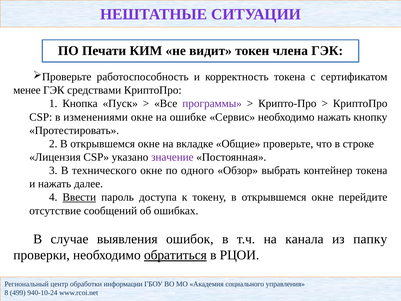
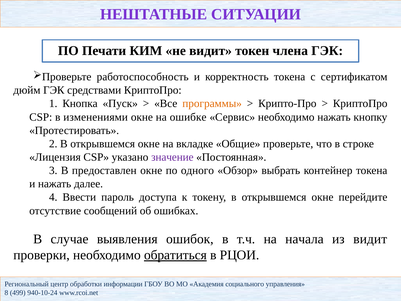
менее: менее -> дюйм
программы colour: purple -> orange
технического: технического -> предоставлен
Ввести underline: present -> none
канала: канала -> начала
из папку: папку -> видит
